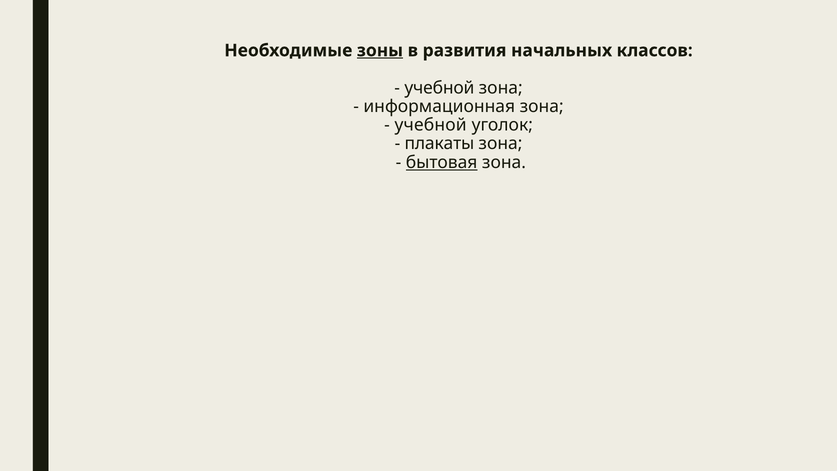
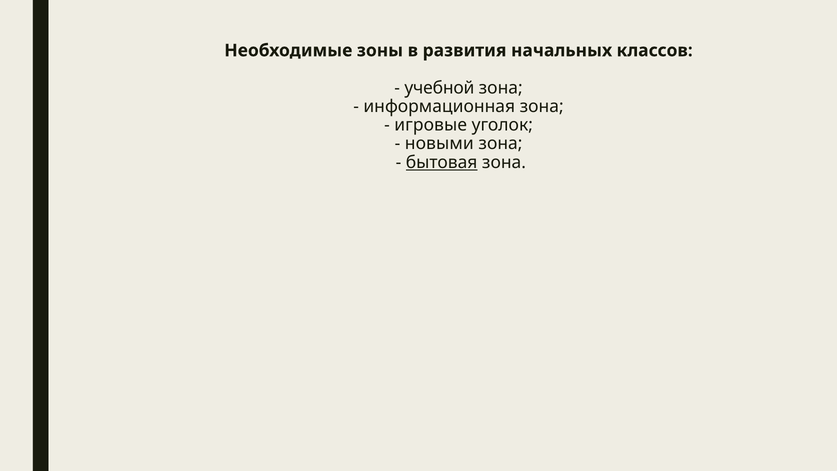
зоны underline: present -> none
учебной at (431, 125): учебной -> игровые
плакаты: плакаты -> новыми
